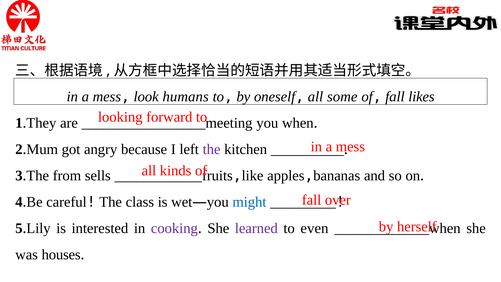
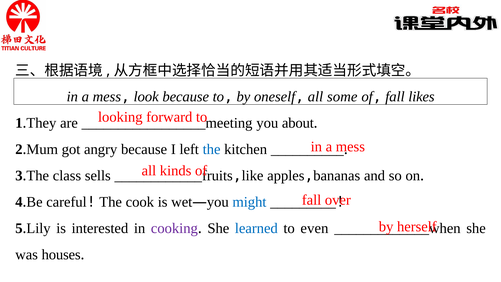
look humans: humans -> because
when: when -> about
the at (212, 149) colour: purple -> blue
from: from -> class
class: class -> cook
learned colour: purple -> blue
